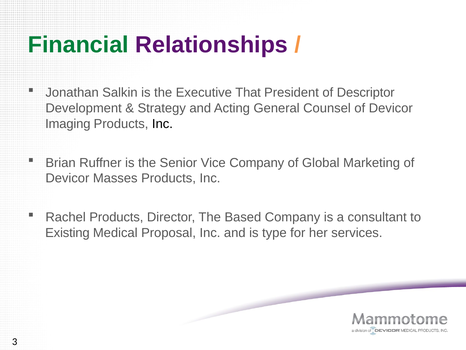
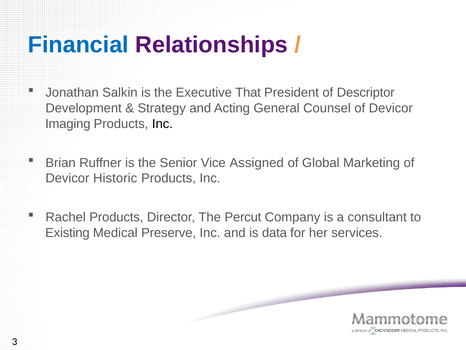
Financial colour: green -> blue
Vice Company: Company -> Assigned
Masses: Masses -> Historic
Based: Based -> Percut
Proposal: Proposal -> Preserve
type: type -> data
